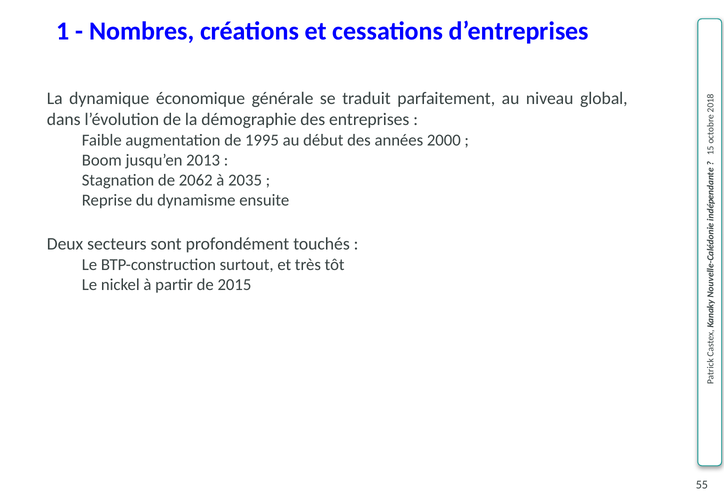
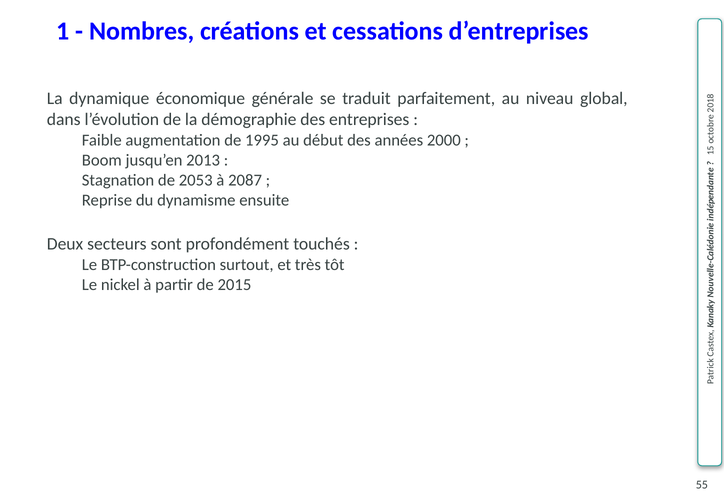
2062: 2062 -> 2053
2035: 2035 -> 2087
